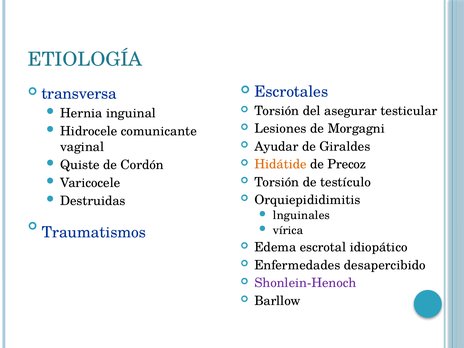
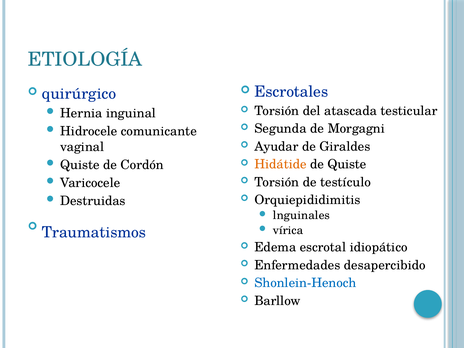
transversa: transversa -> quirúrgico
asegurar: asegurar -> atascada
Lesiones: Lesiones -> Segunda
de Precoz: Precoz -> Quiste
Shonlein-Henoch colour: purple -> blue
